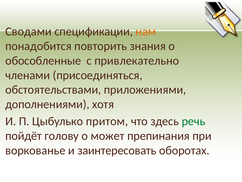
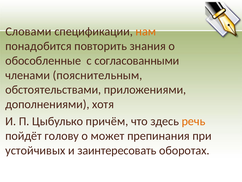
Сводами: Сводами -> Словами
привлекательно: привлекательно -> согласованными
присоединяться: присоединяться -> пояснительным
притом: притом -> причём
речь colour: green -> orange
воркованье: воркованье -> устойчивых
